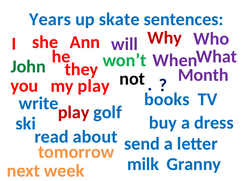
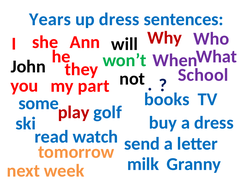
up skate: skate -> dress
will colour: purple -> black
John colour: green -> black
Month: Month -> School
my play: play -> part
write: write -> some
about: about -> watch
